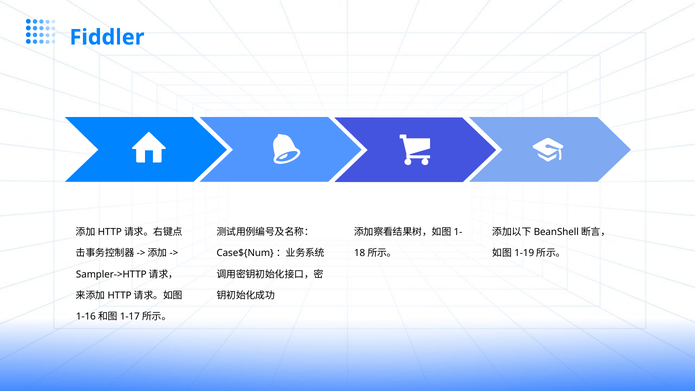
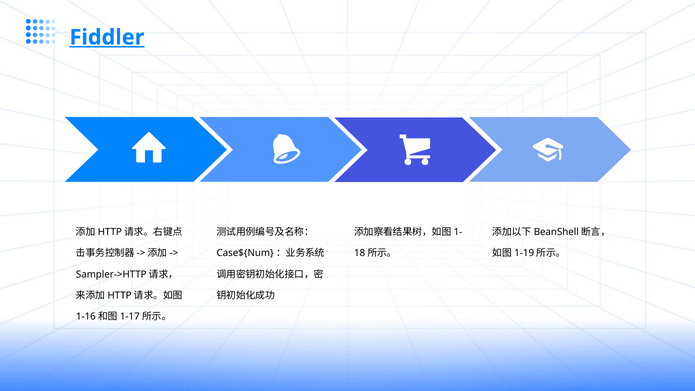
Fiddler underline: none -> present
